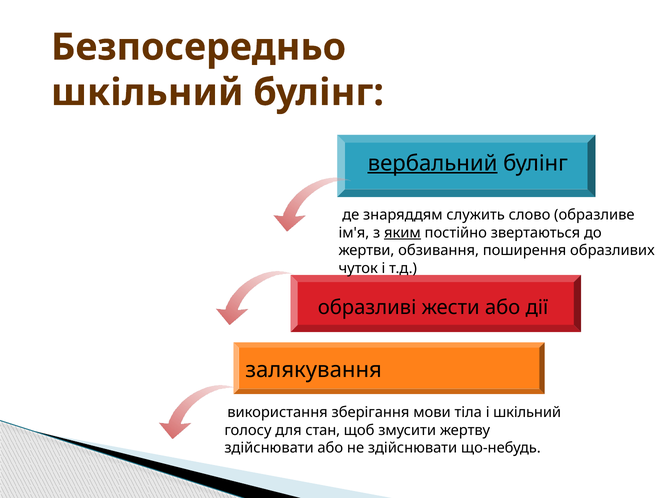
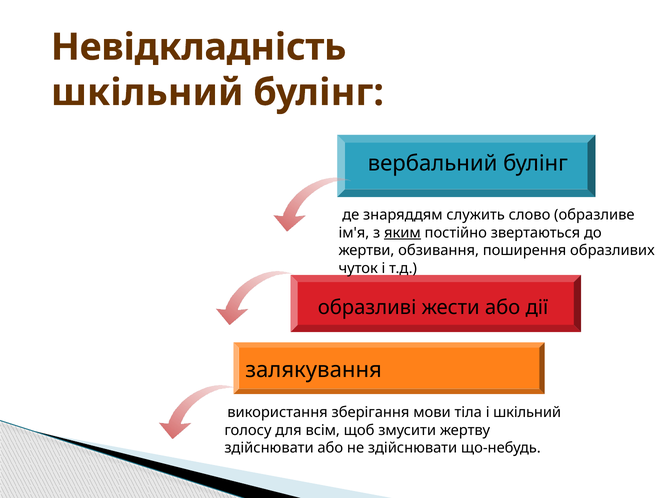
Безпосередньо: Безпосередньо -> Невідкладність
вербальний underline: present -> none
стан: стан -> всім
